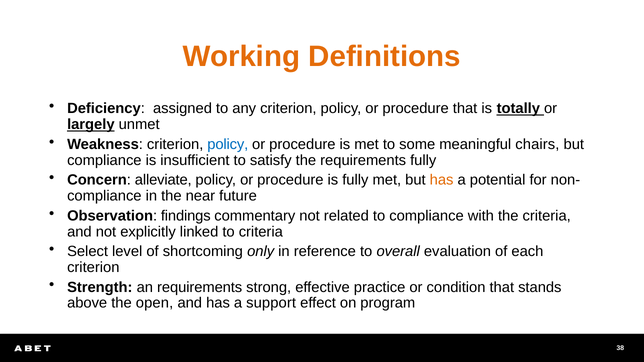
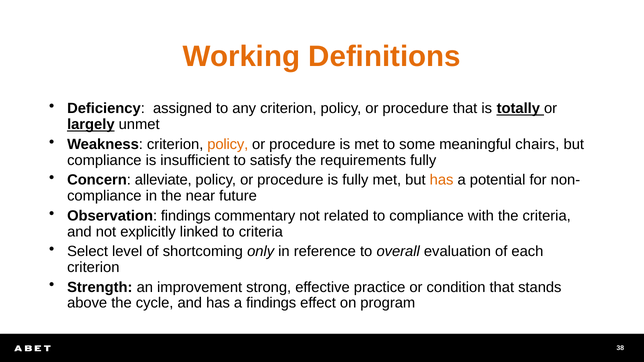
policy at (228, 144) colour: blue -> orange
an requirements: requirements -> improvement
open: open -> cycle
a support: support -> findings
